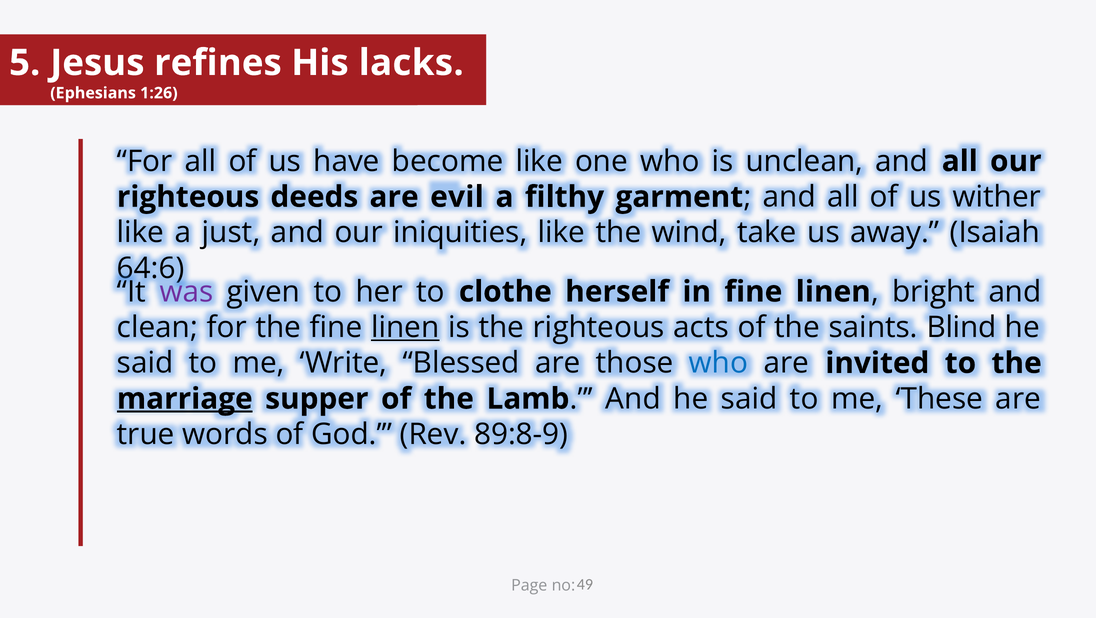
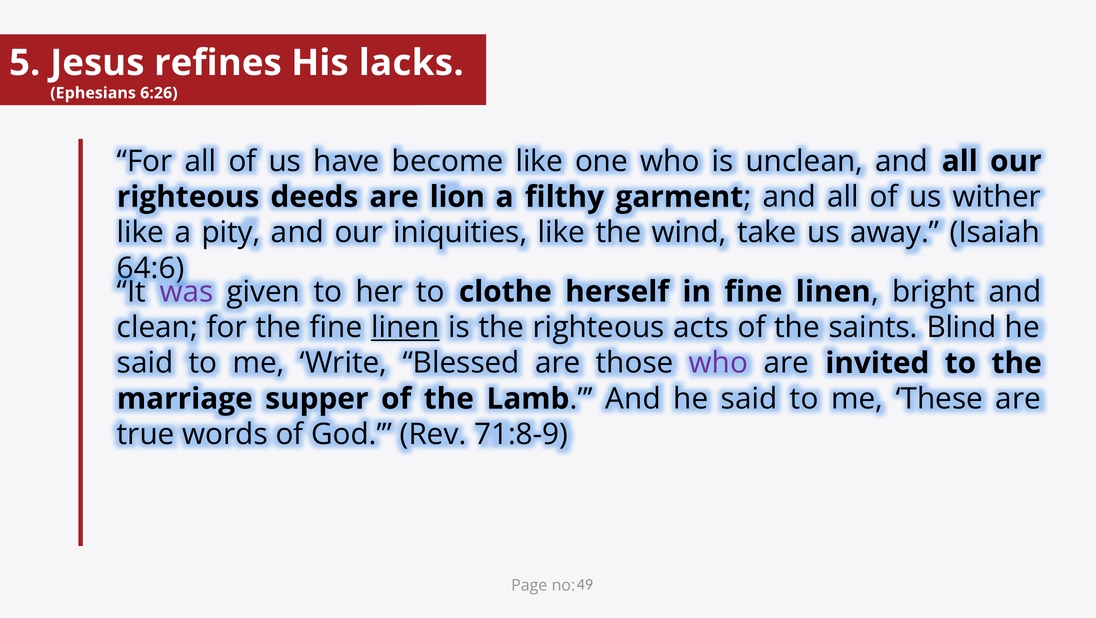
1:26: 1:26 -> 6:26
evil: evil -> lion
just: just -> pity
who at (719, 363) colour: blue -> purple
marriage underline: present -> none
89:8-9: 89:8-9 -> 71:8-9
